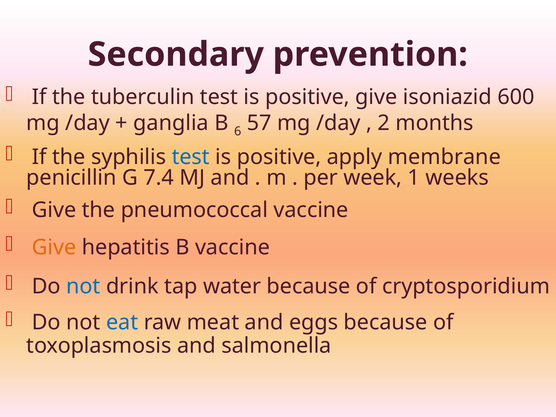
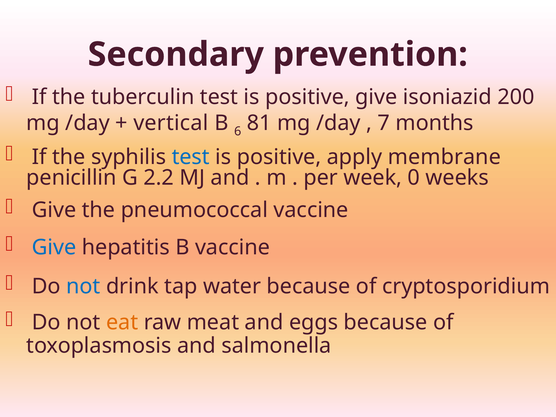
600: 600 -> 200
ganglia: ganglia -> vertical
57: 57 -> 81
2: 2 -> 7
7.4: 7.4 -> 2.2
1: 1 -> 0
Give at (54, 247) colour: orange -> blue
eat colour: blue -> orange
